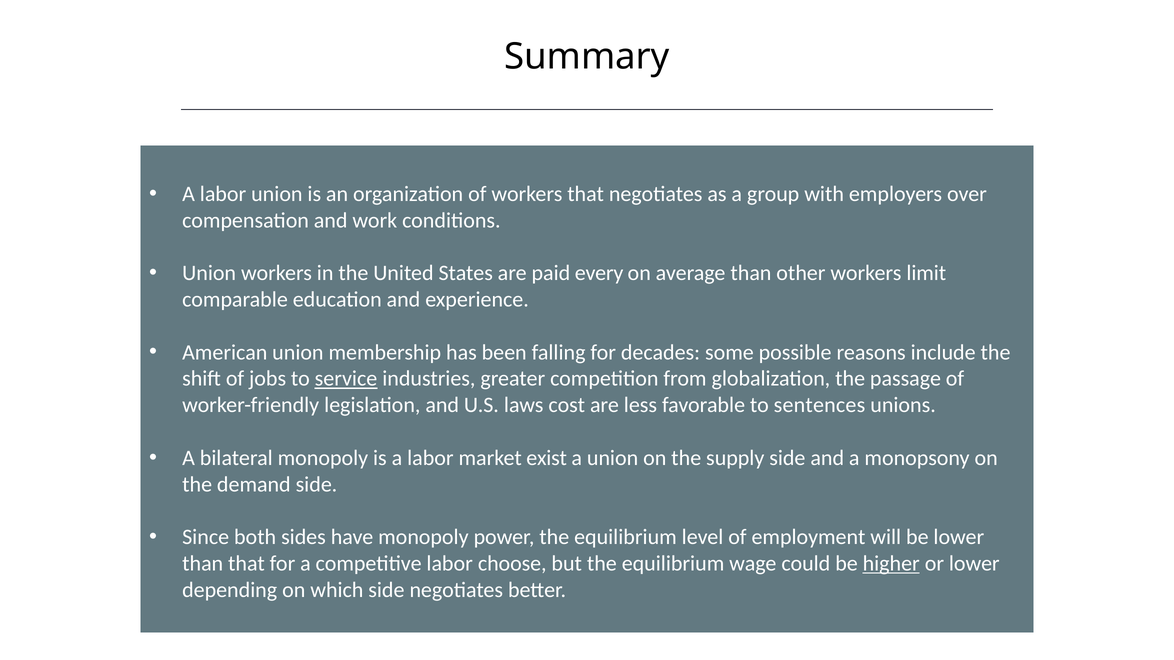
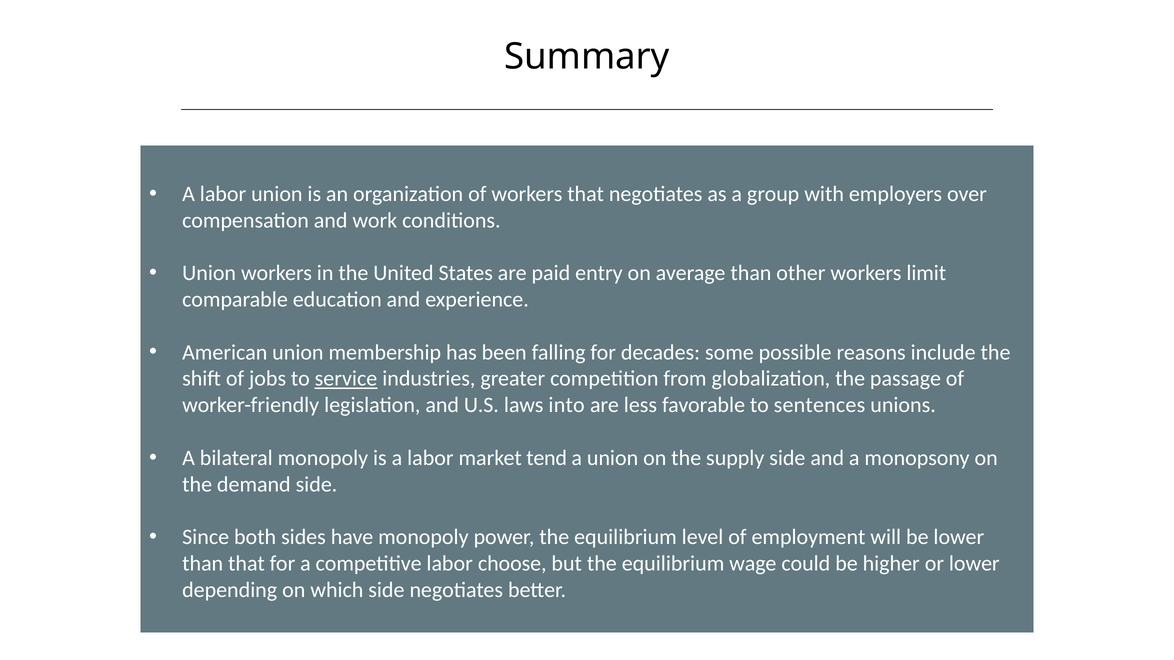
every: every -> entry
cost: cost -> into
exist: exist -> tend
higher underline: present -> none
